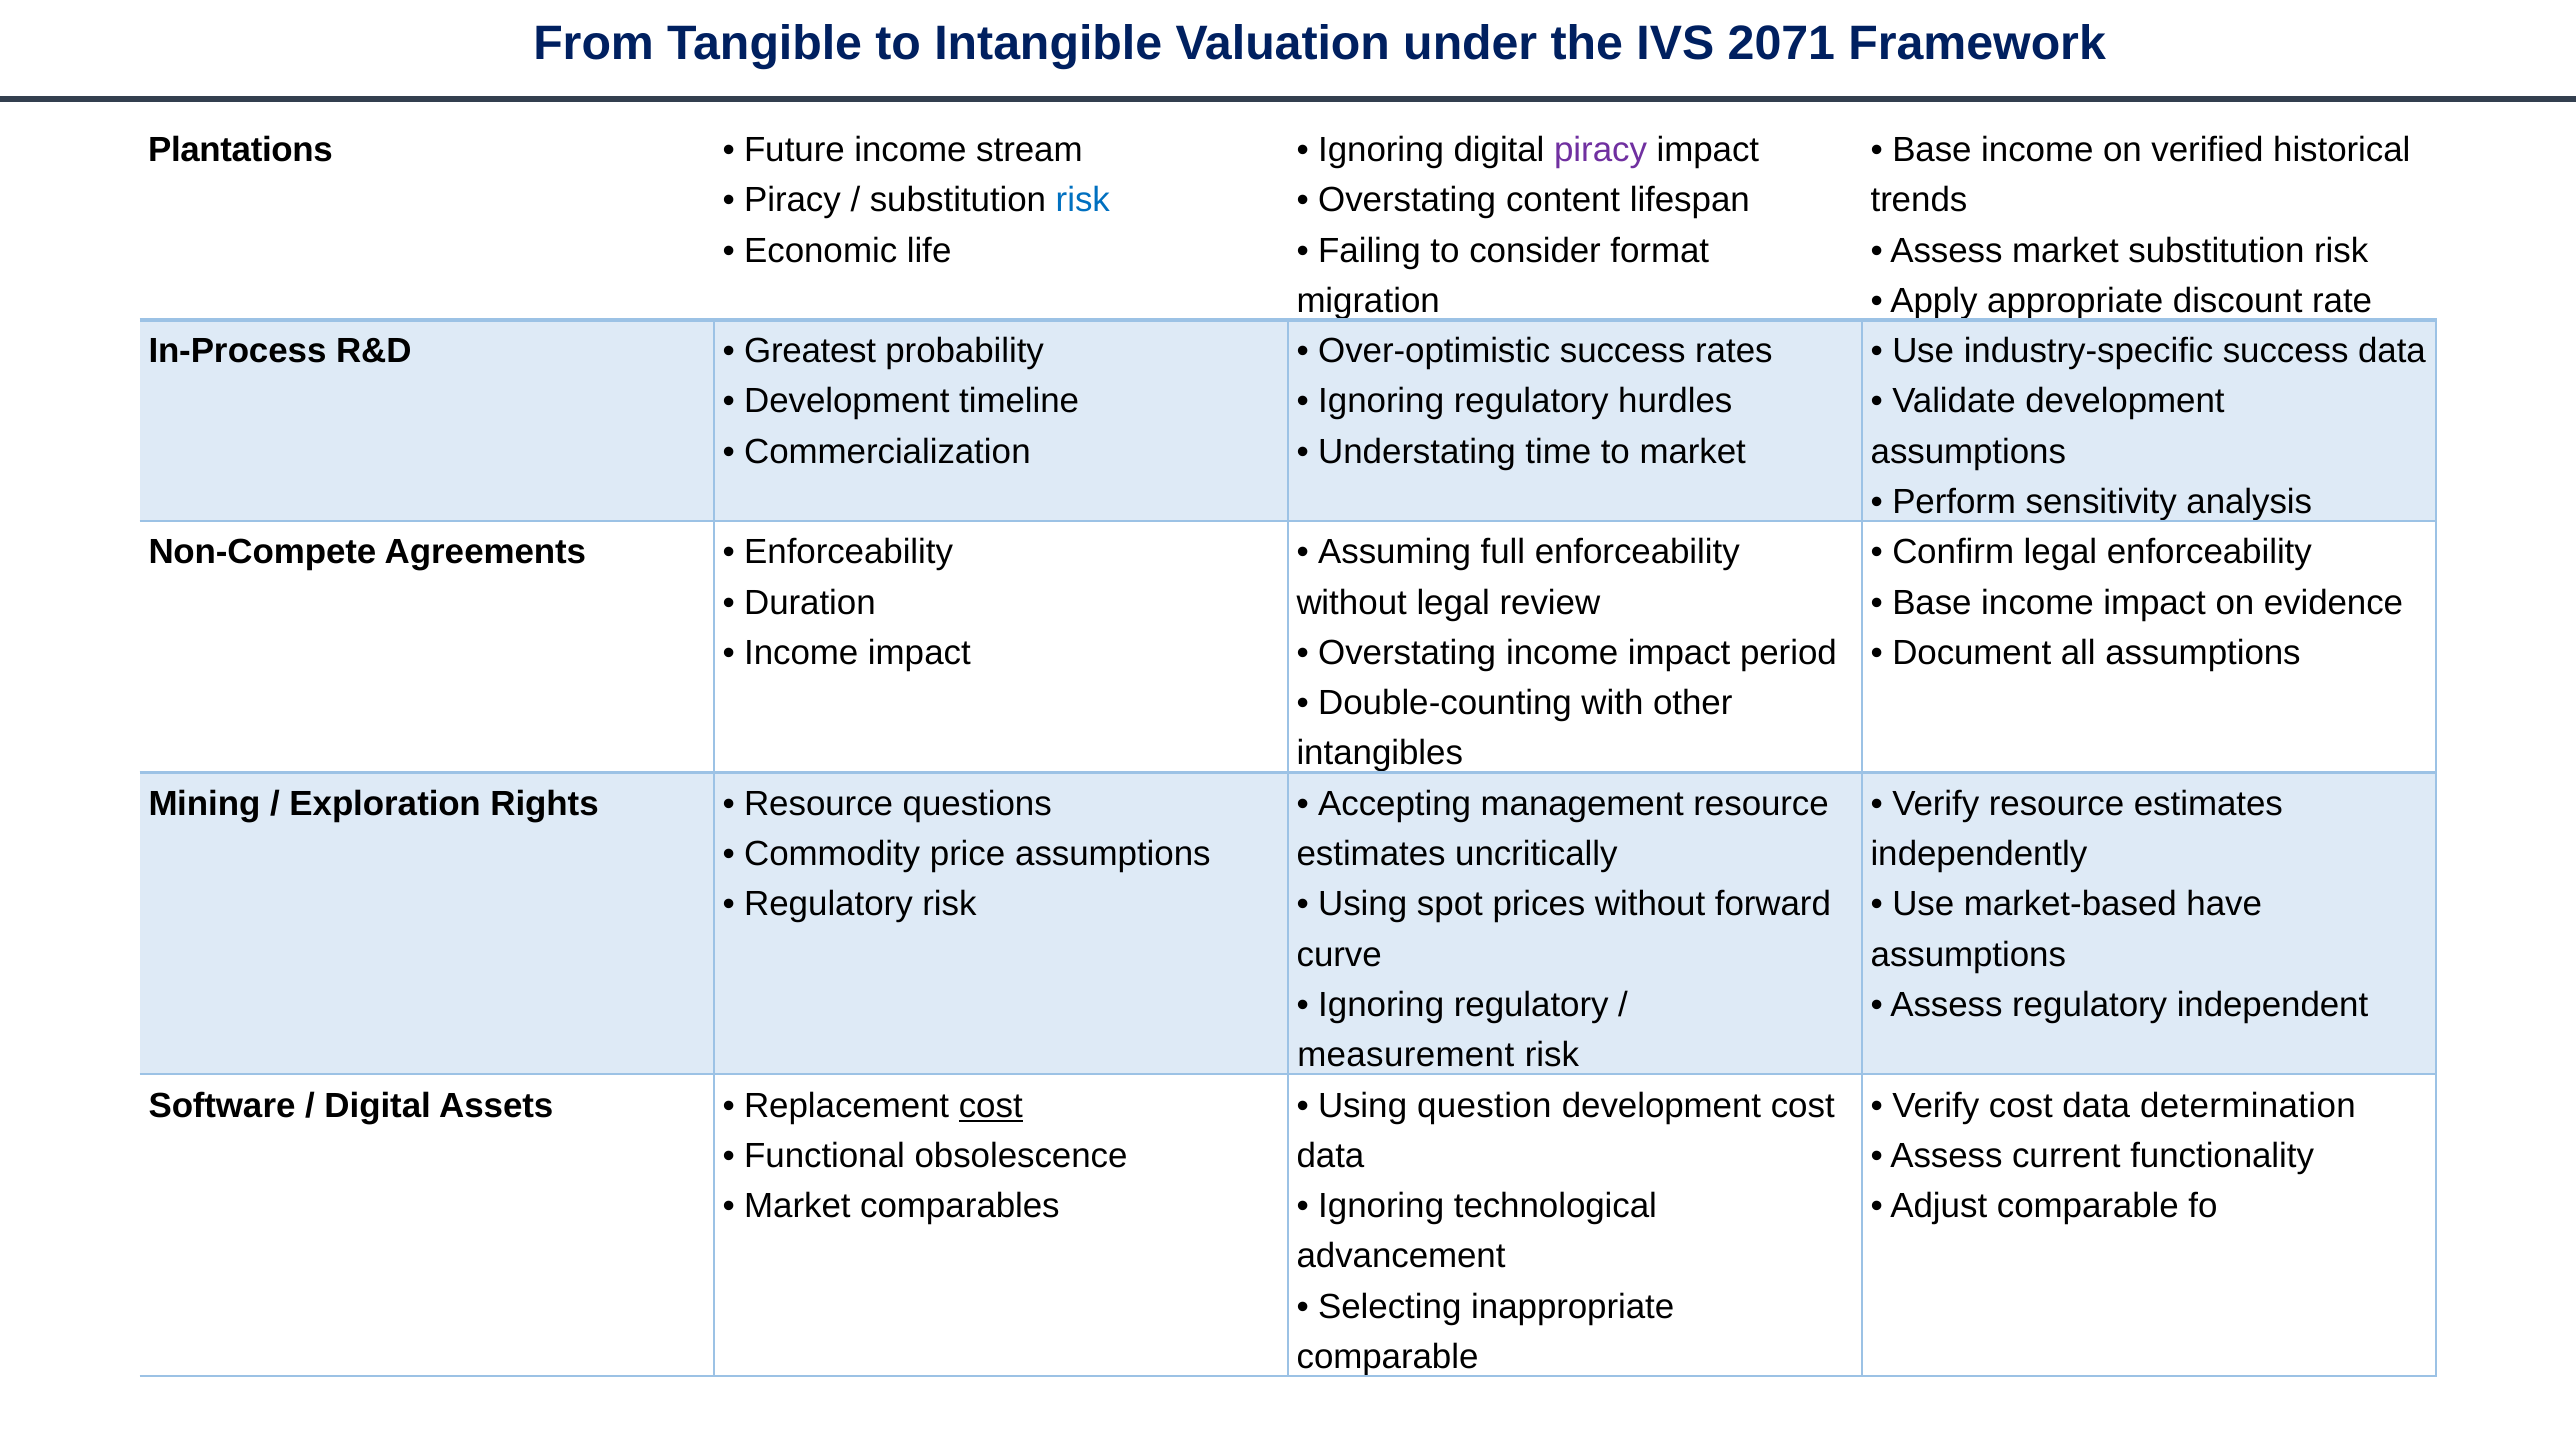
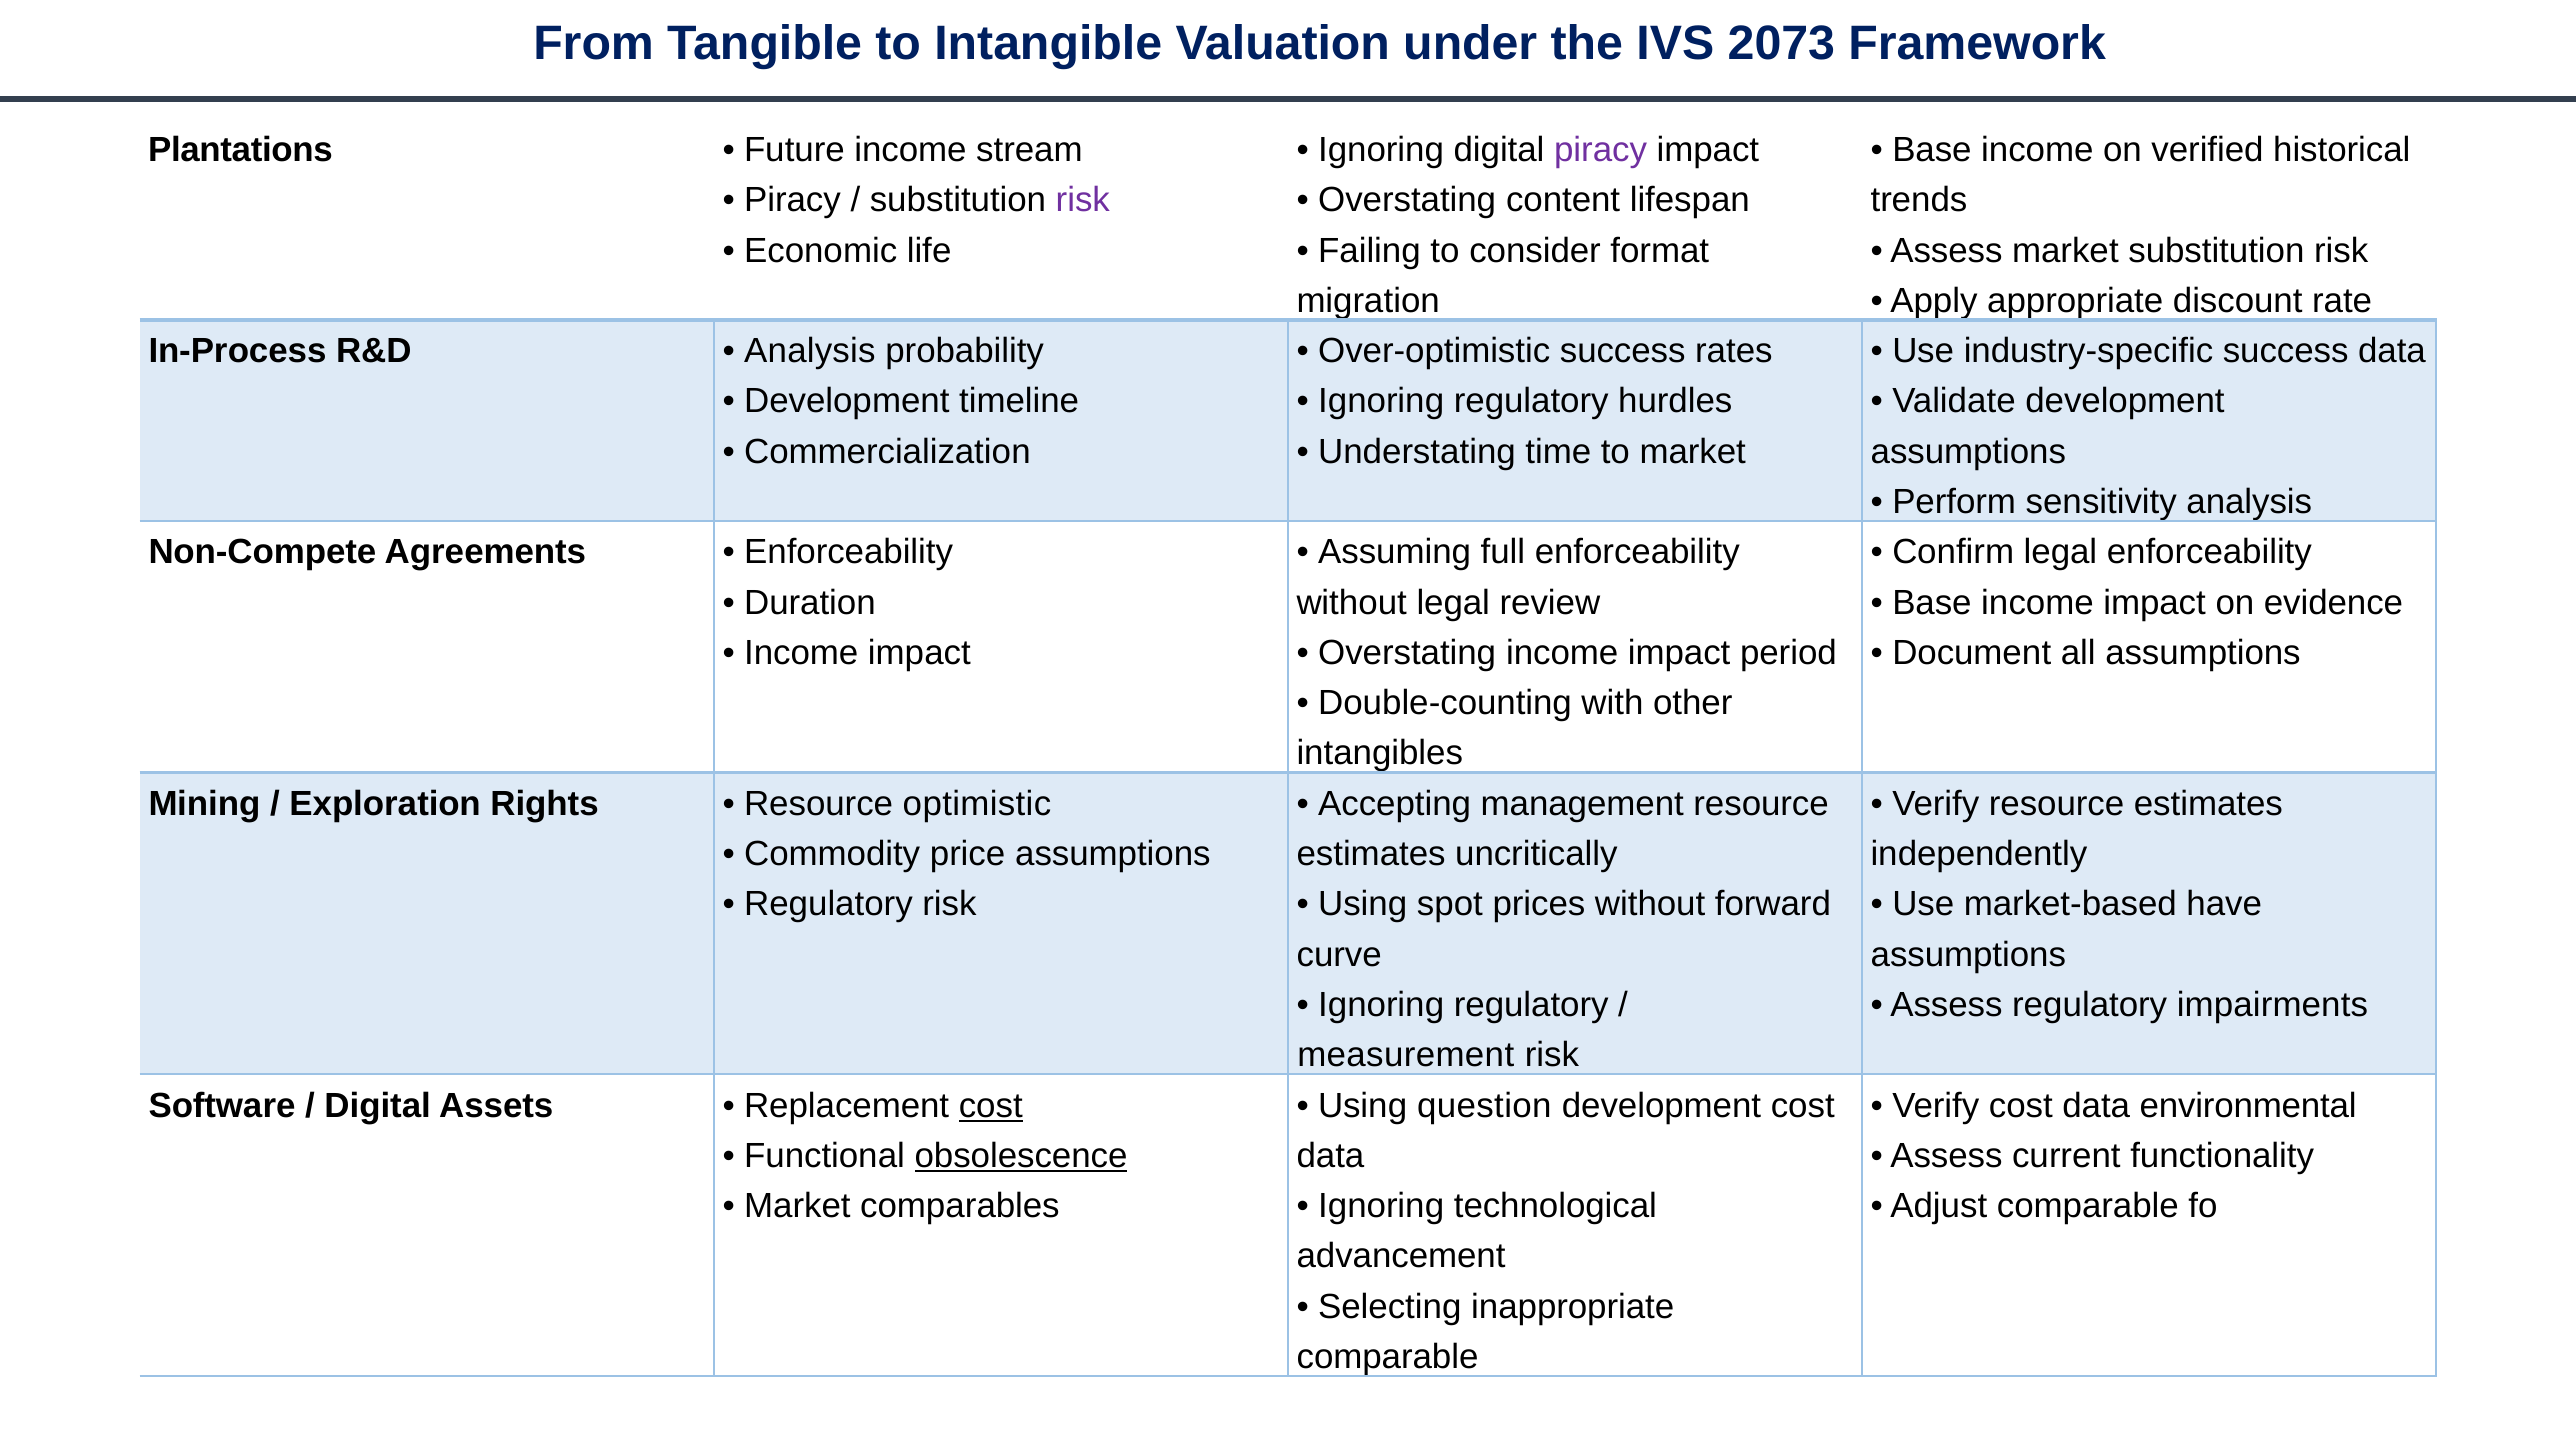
2071: 2071 -> 2073
risk at (1083, 200) colour: blue -> purple
Greatest at (810, 351): Greatest -> Analysis
questions: questions -> optimistic
independent: independent -> impairments
determination: determination -> environmental
obsolescence underline: none -> present
